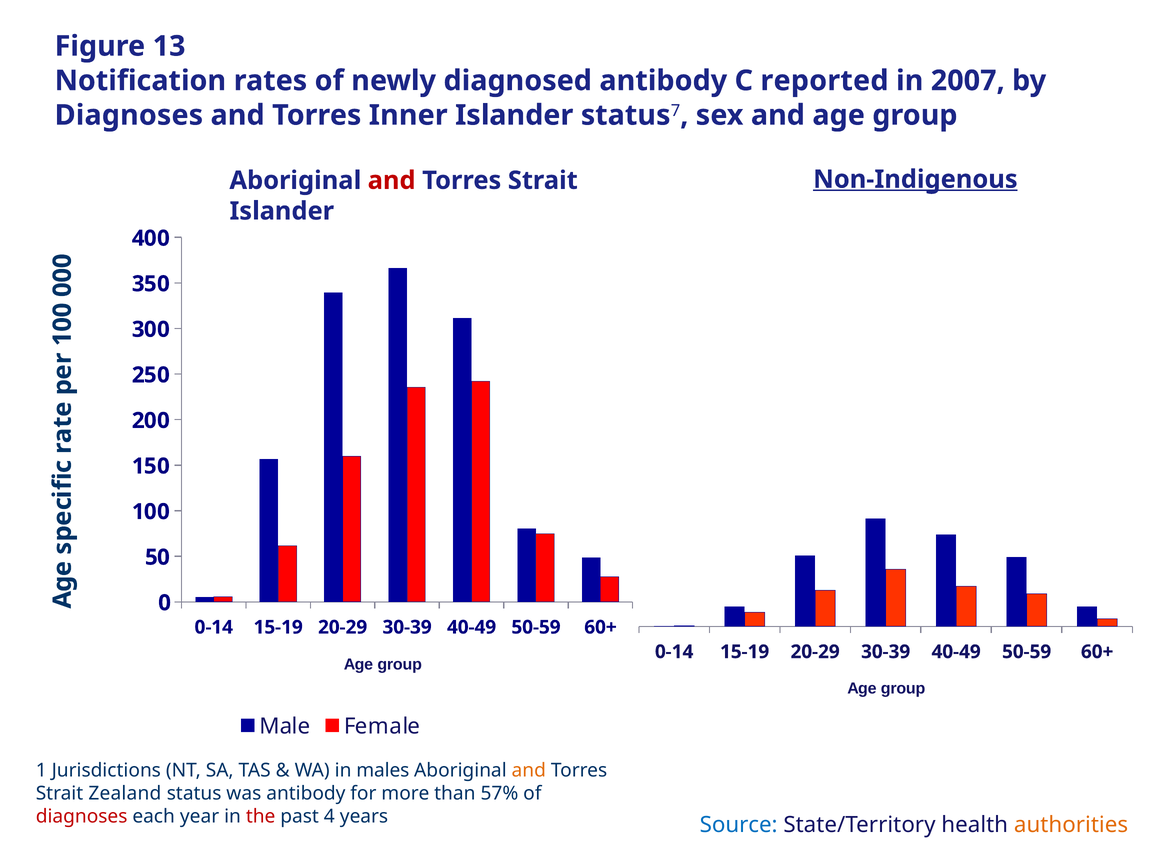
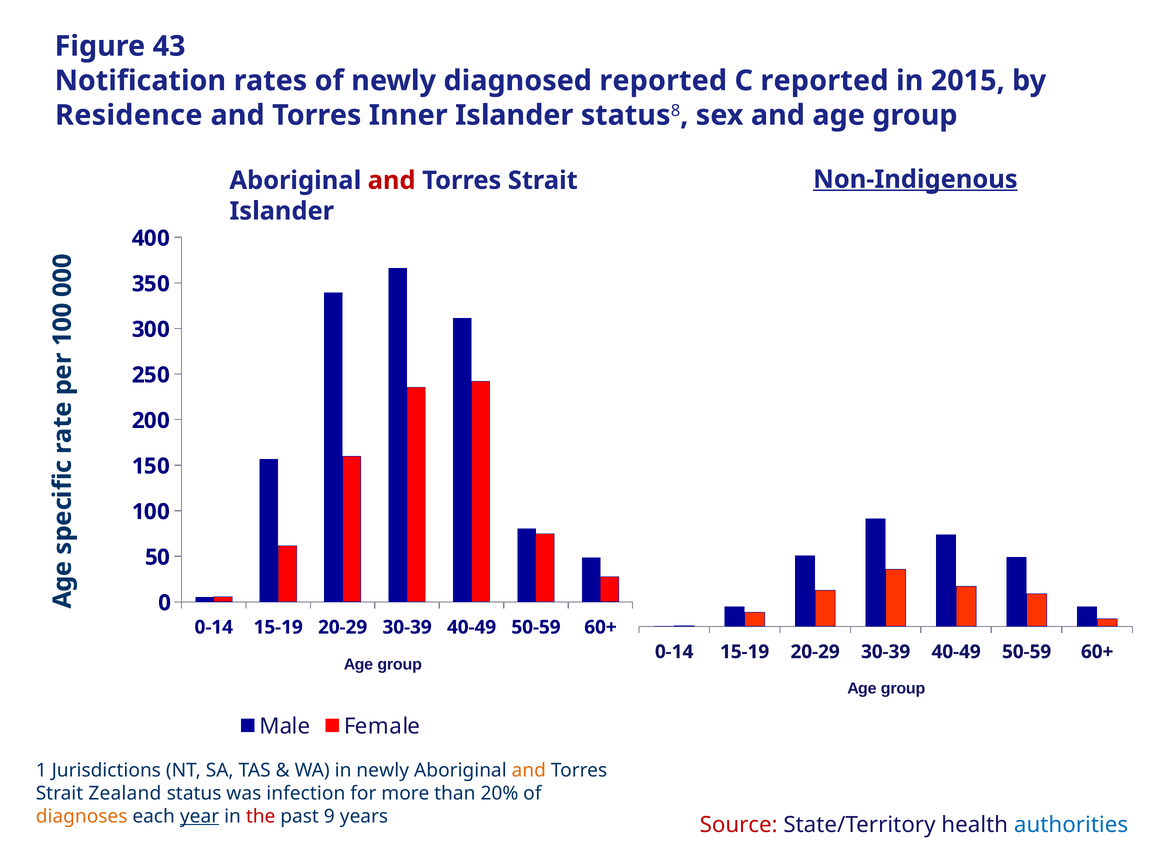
13: 13 -> 43
diagnosed antibody: antibody -> reported
2007: 2007 -> 2015
Diagnoses at (129, 115): Diagnoses -> Residence
7: 7 -> 8
in males: males -> newly
was antibody: antibody -> infection
57%: 57% -> 20%
diagnoses at (82, 816) colour: red -> orange
year underline: none -> present
4: 4 -> 9
Source colour: blue -> red
authorities colour: orange -> blue
